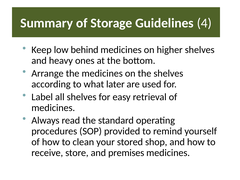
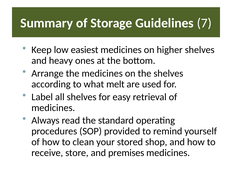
4: 4 -> 7
behind: behind -> easiest
later: later -> melt
